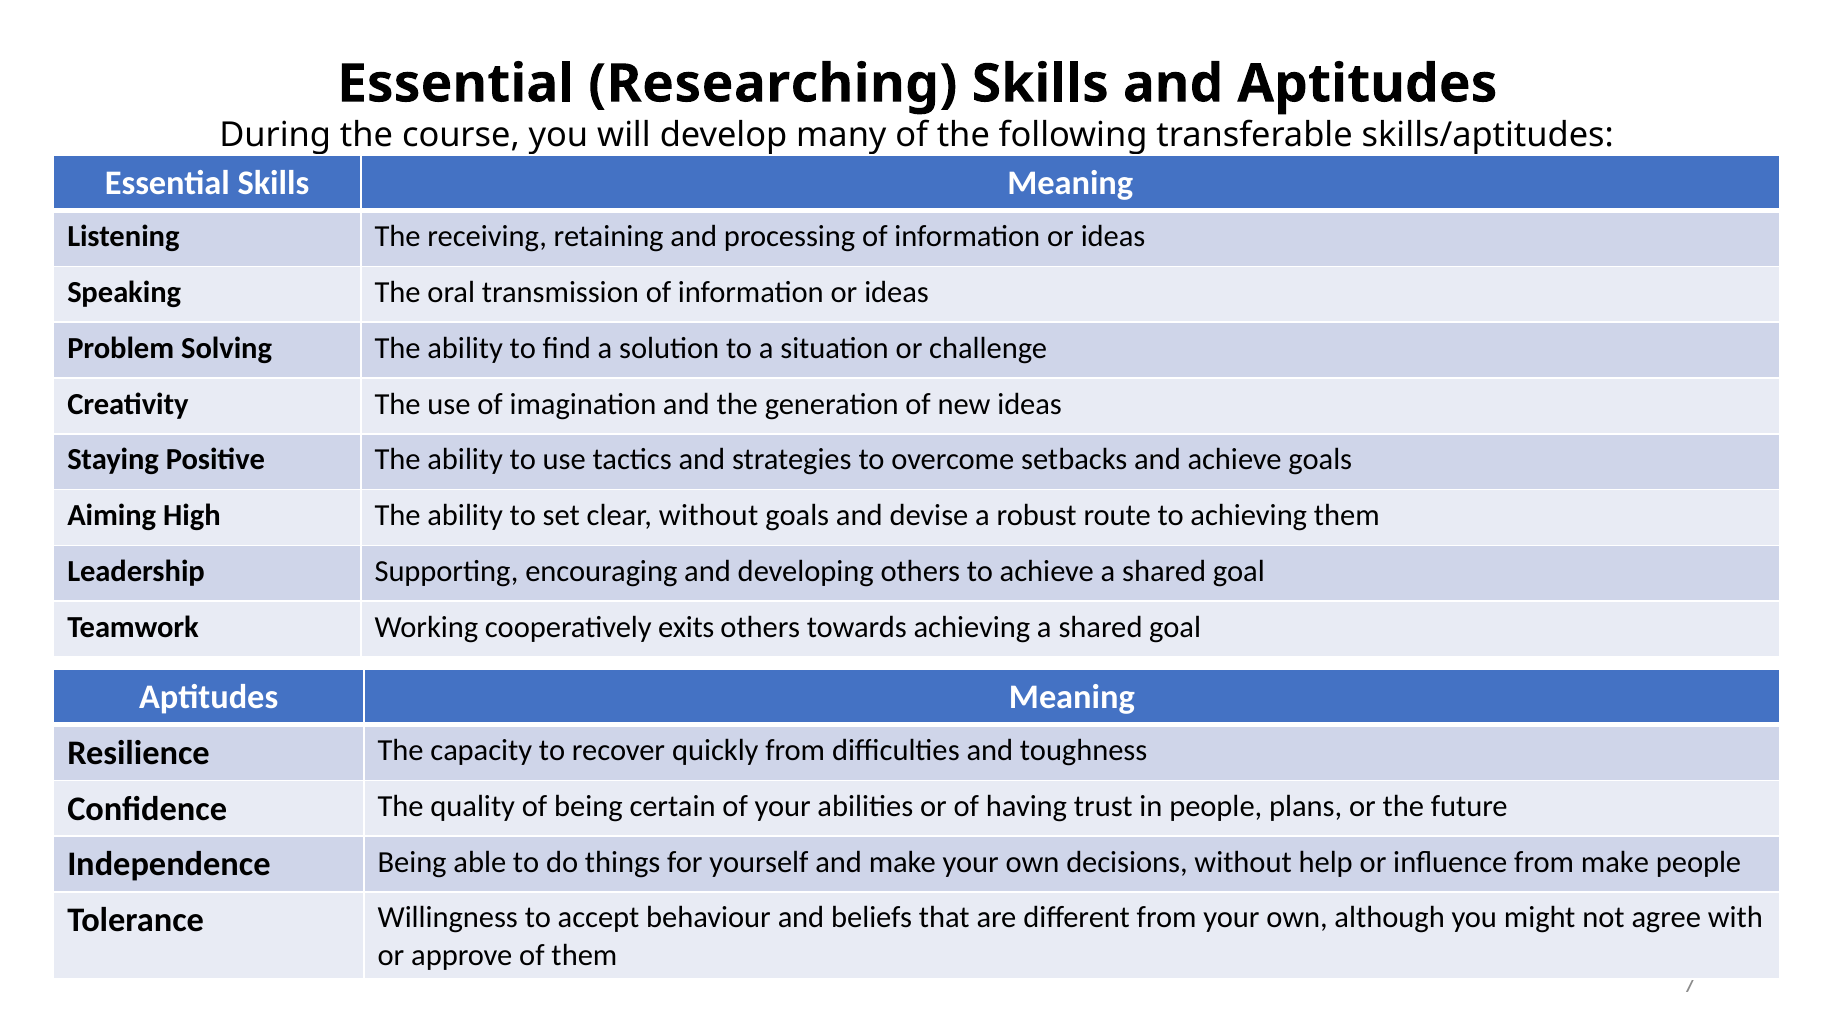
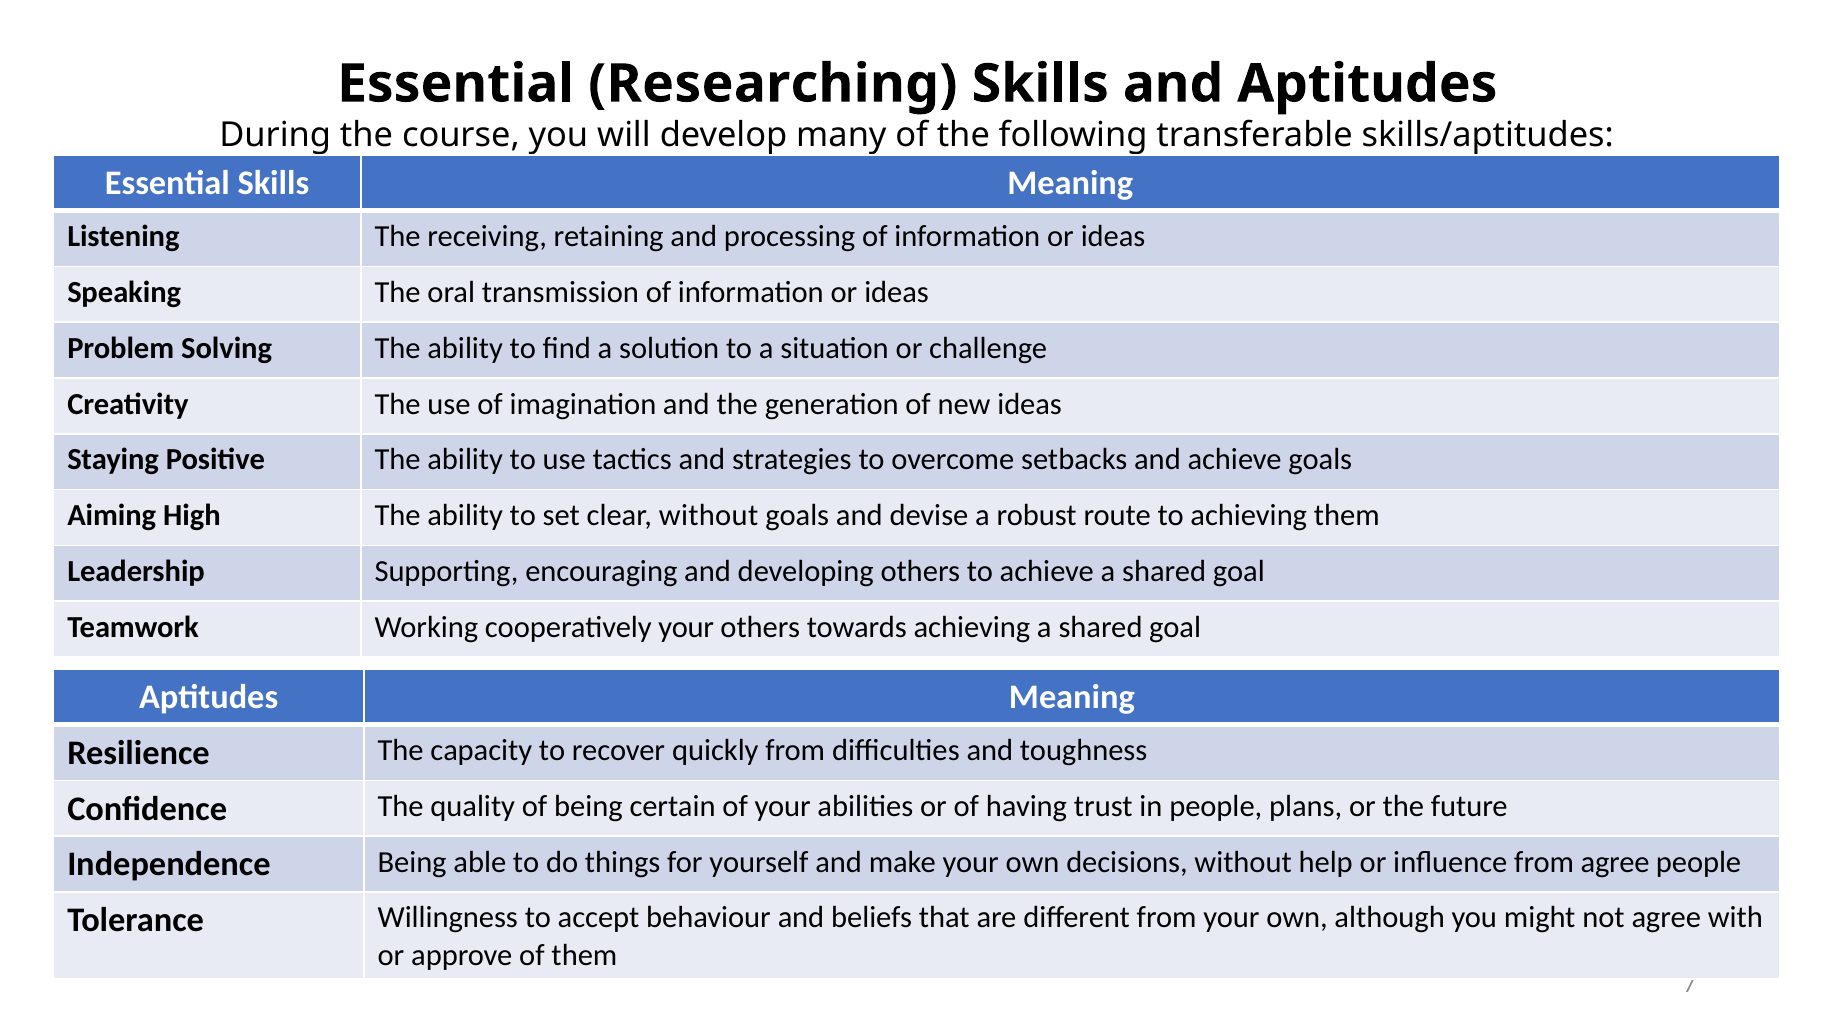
cooperatively exits: exits -> your
from make: make -> agree
